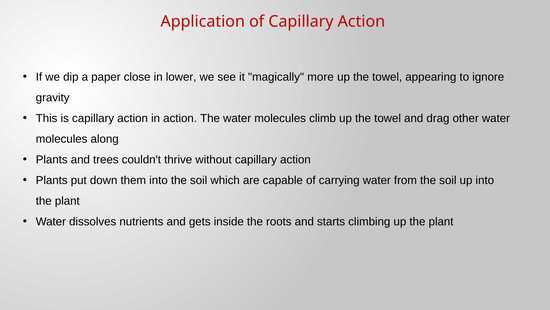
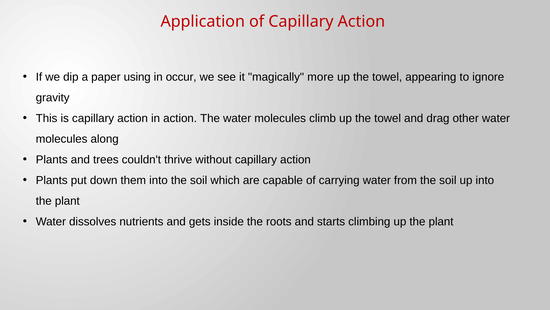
close: close -> using
lower: lower -> occur
